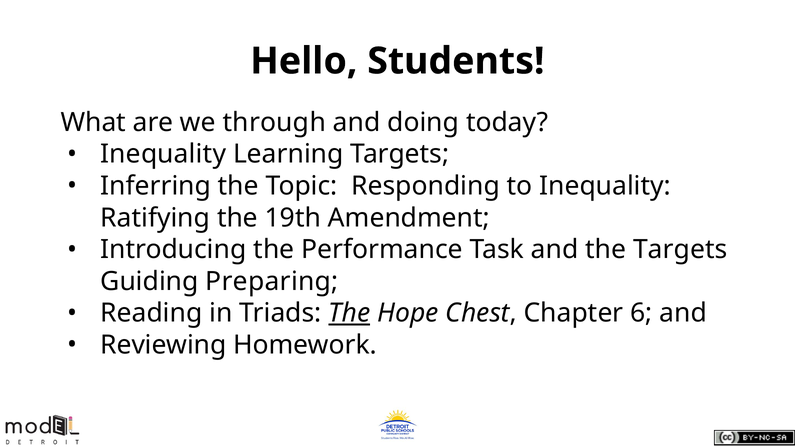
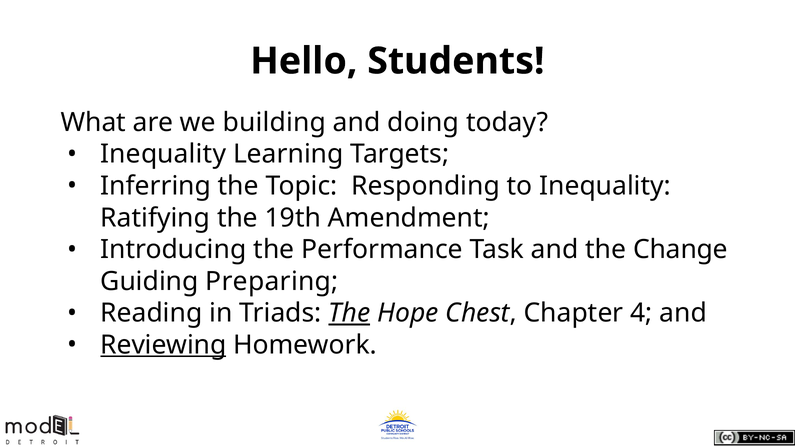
through: through -> building
the Targets: Targets -> Change
6: 6 -> 4
Reviewing underline: none -> present
